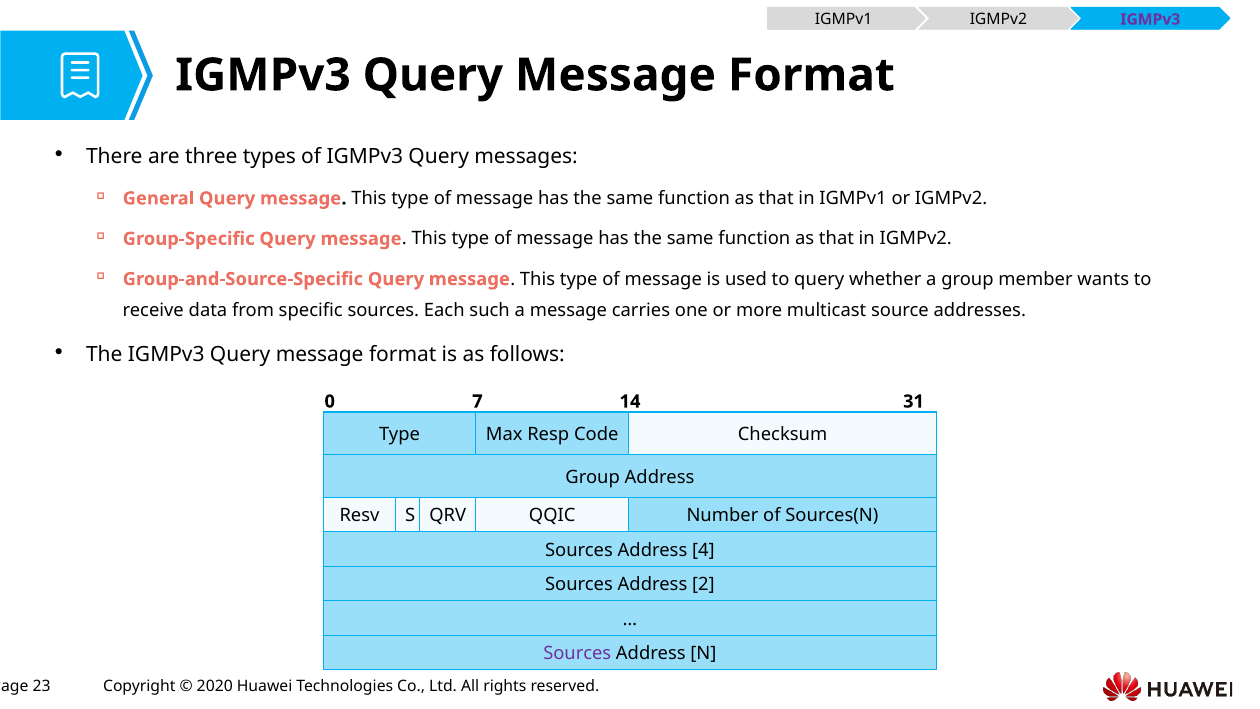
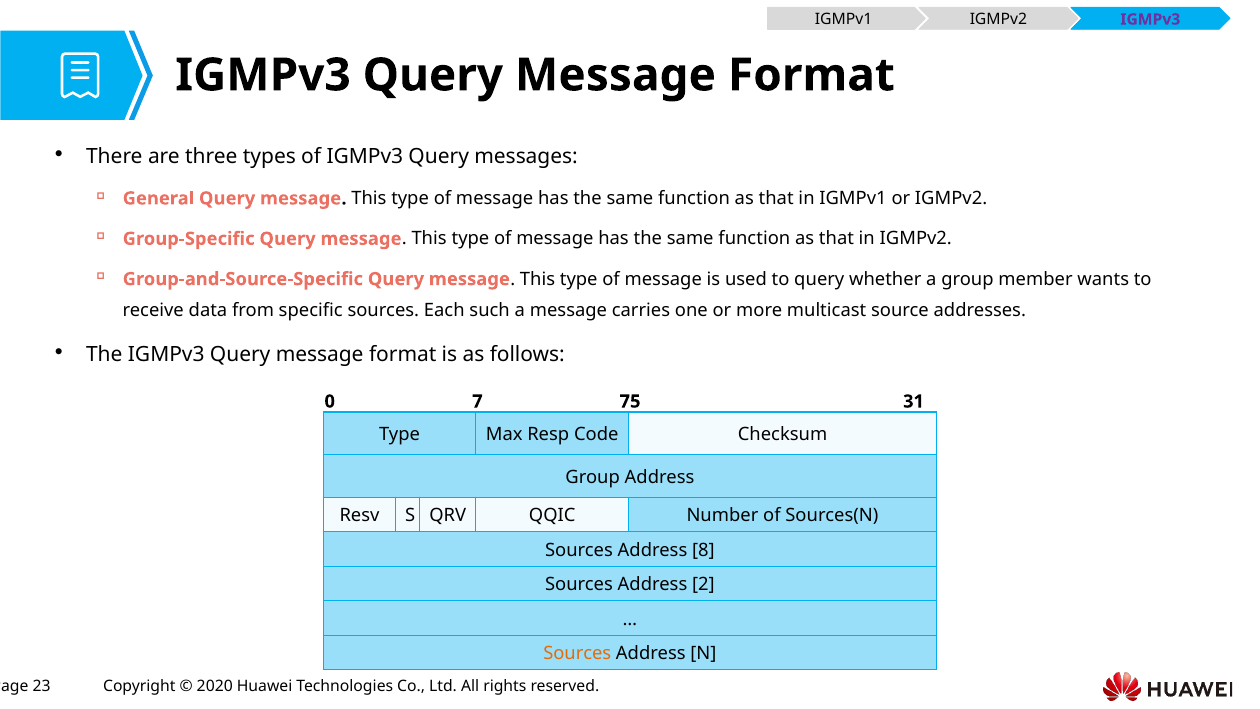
14: 14 -> 75
4: 4 -> 8
Sources at (577, 653) colour: purple -> orange
